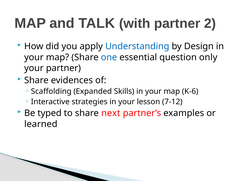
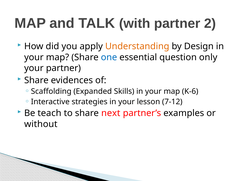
Understanding colour: blue -> orange
typed: typed -> teach
learned: learned -> without
